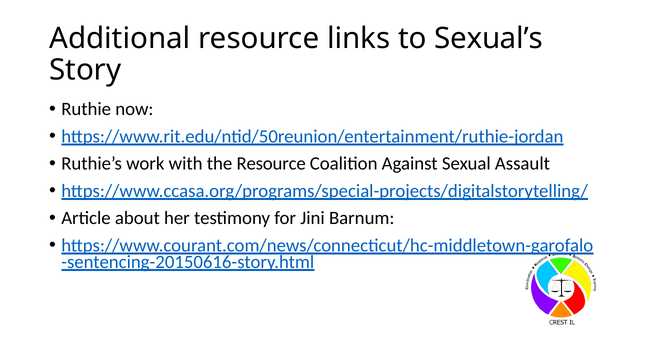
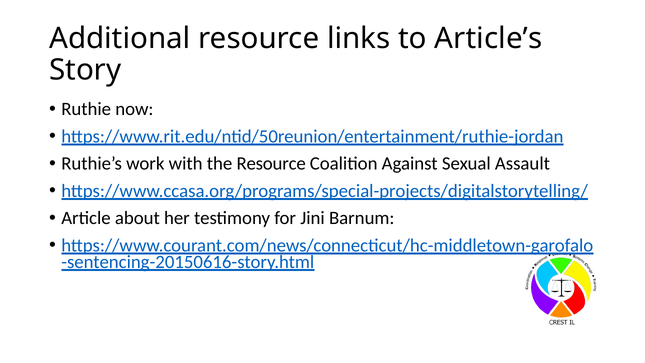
Sexual’s: Sexual’s -> Article’s
